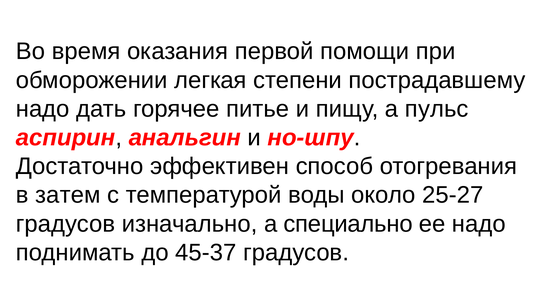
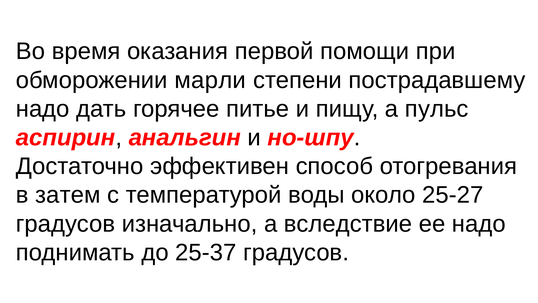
легкая: легкая -> марли
специально: специально -> вследствие
45-37: 45-37 -> 25-37
